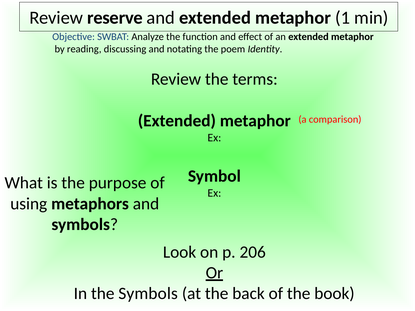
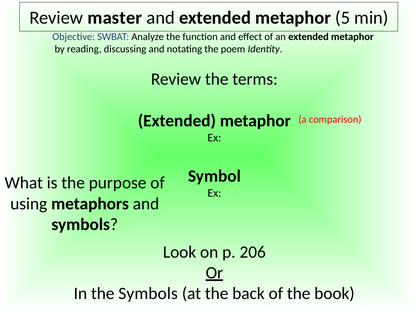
reserve: reserve -> master
1: 1 -> 5
